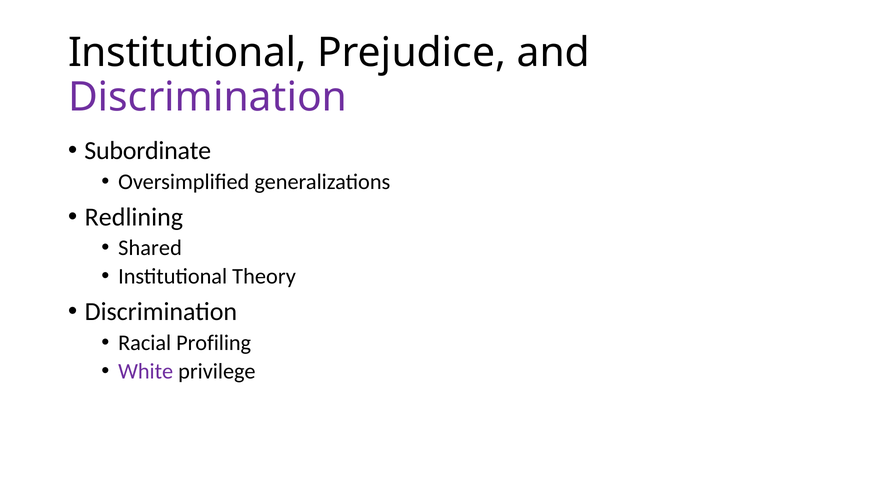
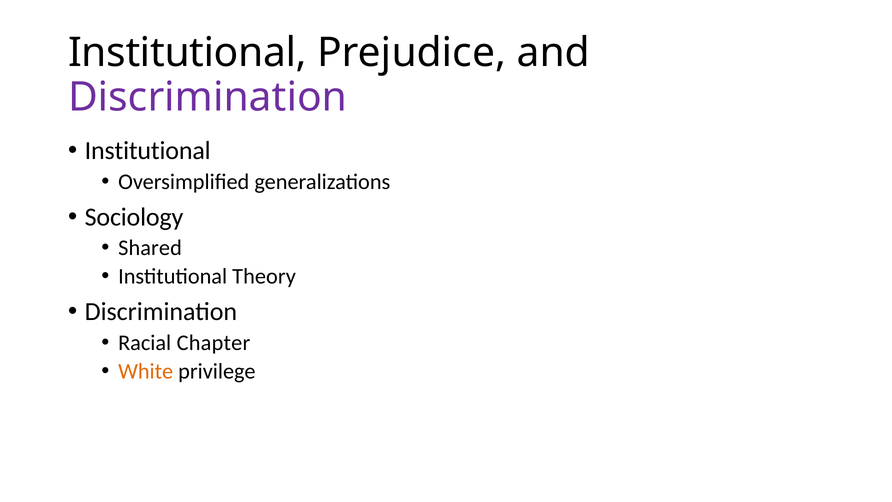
Subordinate at (148, 151): Subordinate -> Institutional
Redlining: Redlining -> Sociology
Profiling: Profiling -> Chapter
White colour: purple -> orange
